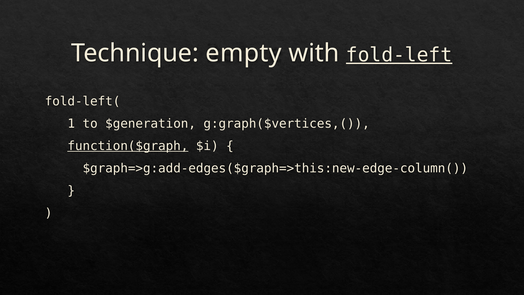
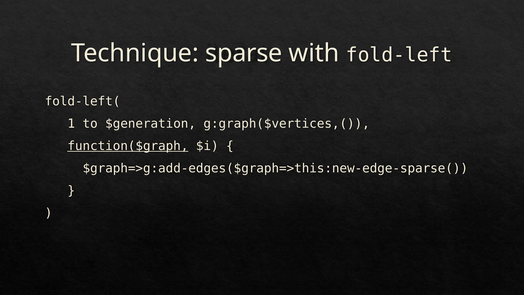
empty: empty -> sparse
fold-left underline: present -> none
$graph=>g:add-edges($graph=>this:new-edge-column(: $graph=>g:add-edges($graph=>this:new-edge-column( -> $graph=>g:add-edges($graph=>this:new-edge-sparse(
